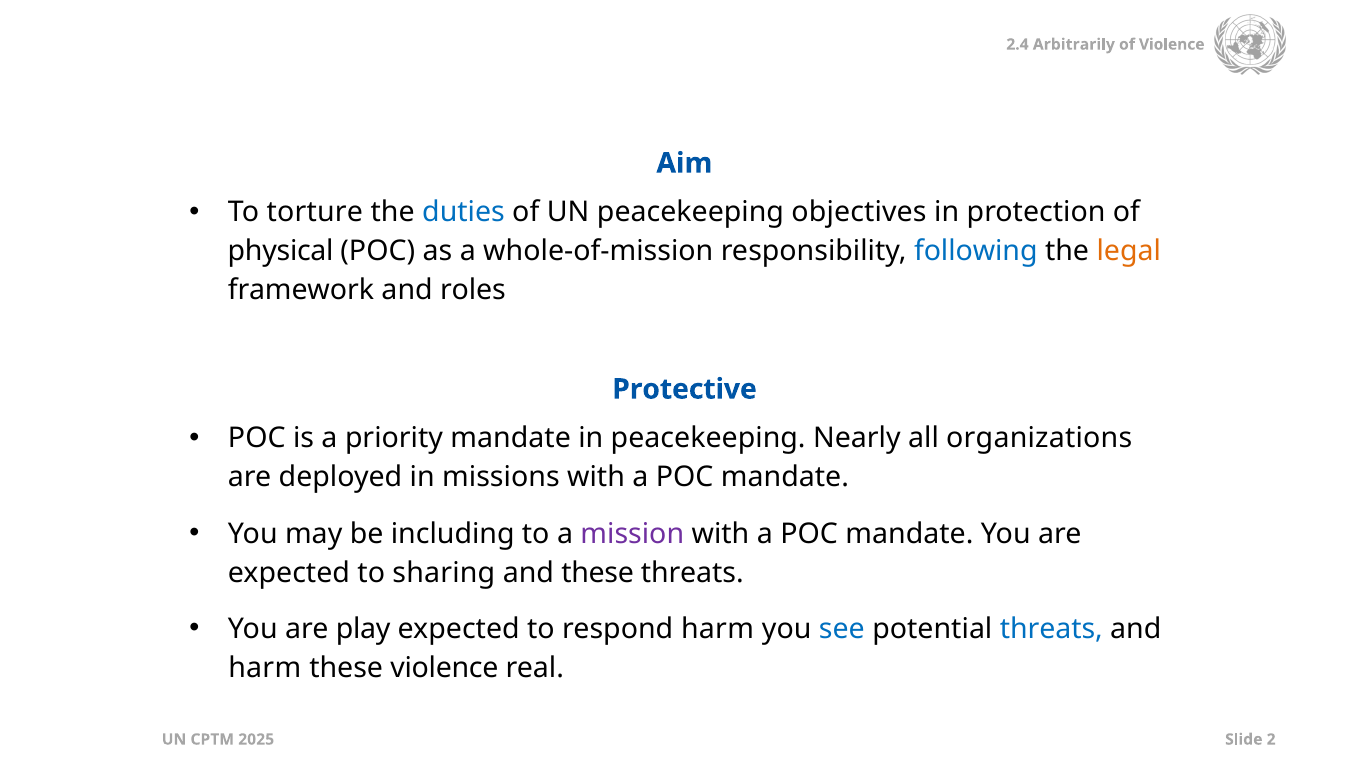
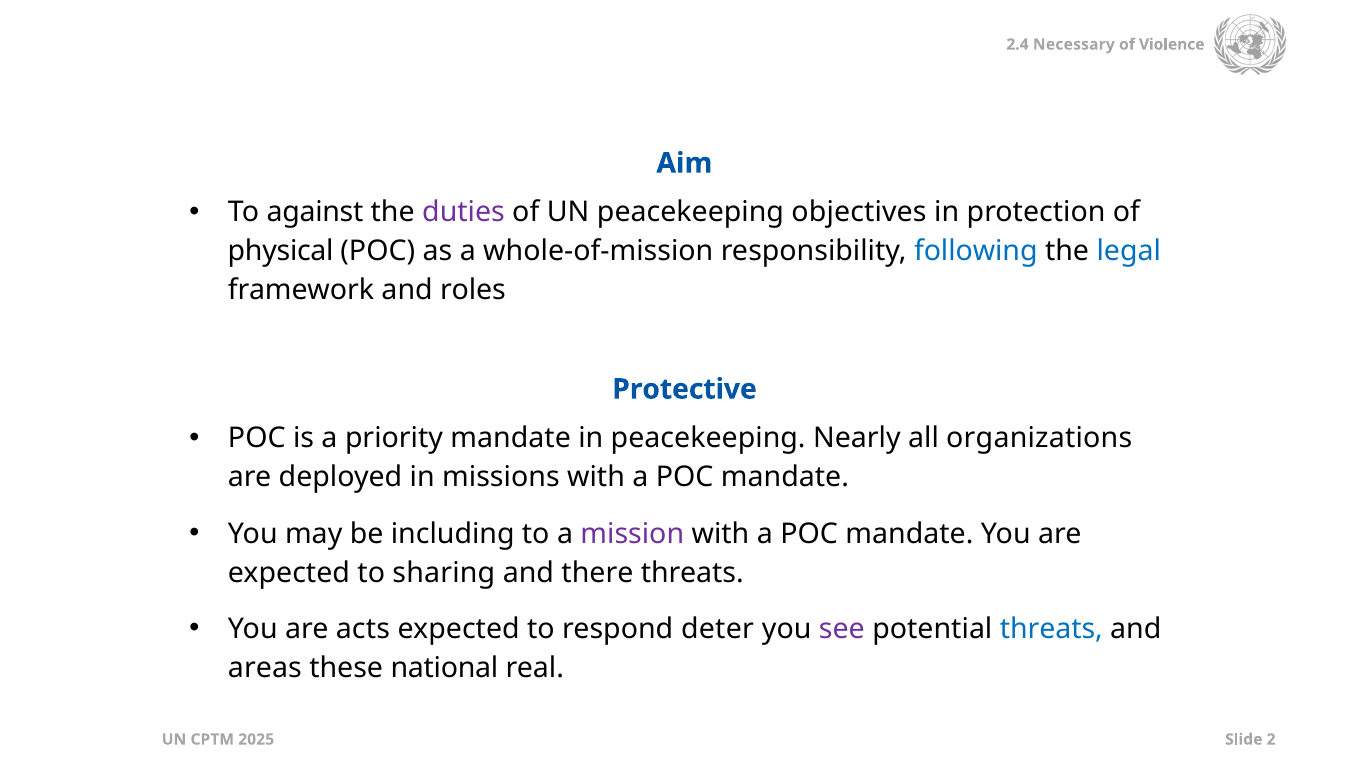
Arbitrarily: Arbitrarily -> Necessary
torture: torture -> against
duties colour: blue -> purple
legal colour: orange -> blue
and these: these -> there
play: play -> acts
respond harm: harm -> deter
see colour: blue -> purple
harm at (265, 668): harm -> areas
these violence: violence -> national
